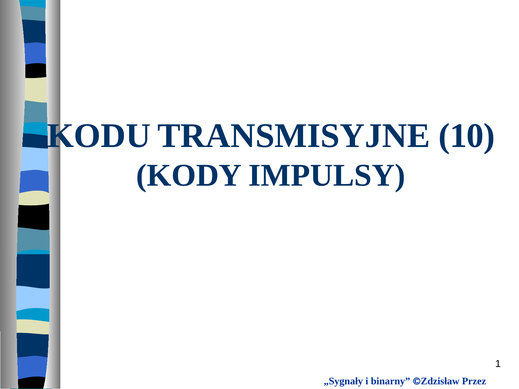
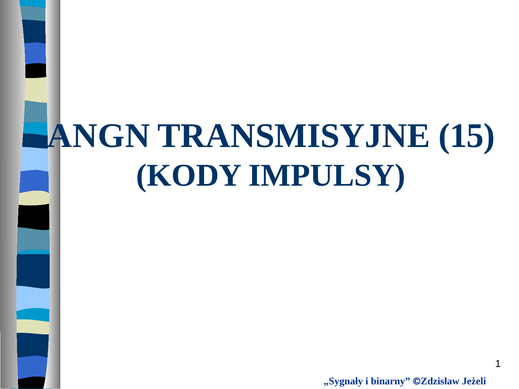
KODU: KODU -> ANGN
10: 10 -> 15
Przez: Przez -> Jeżeli
